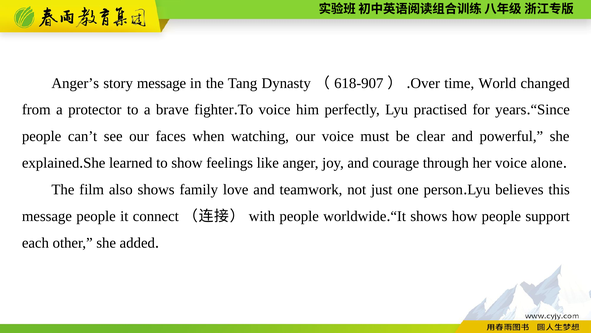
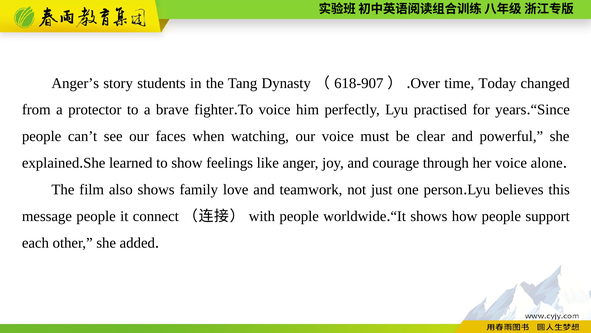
story message: message -> students
World: World -> Today
